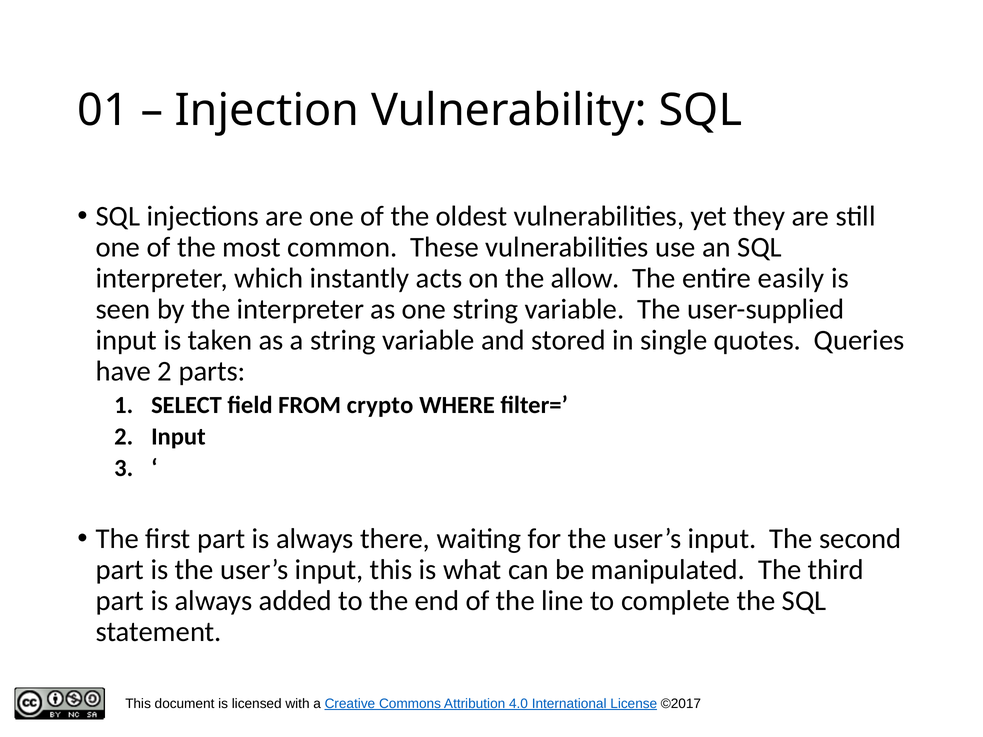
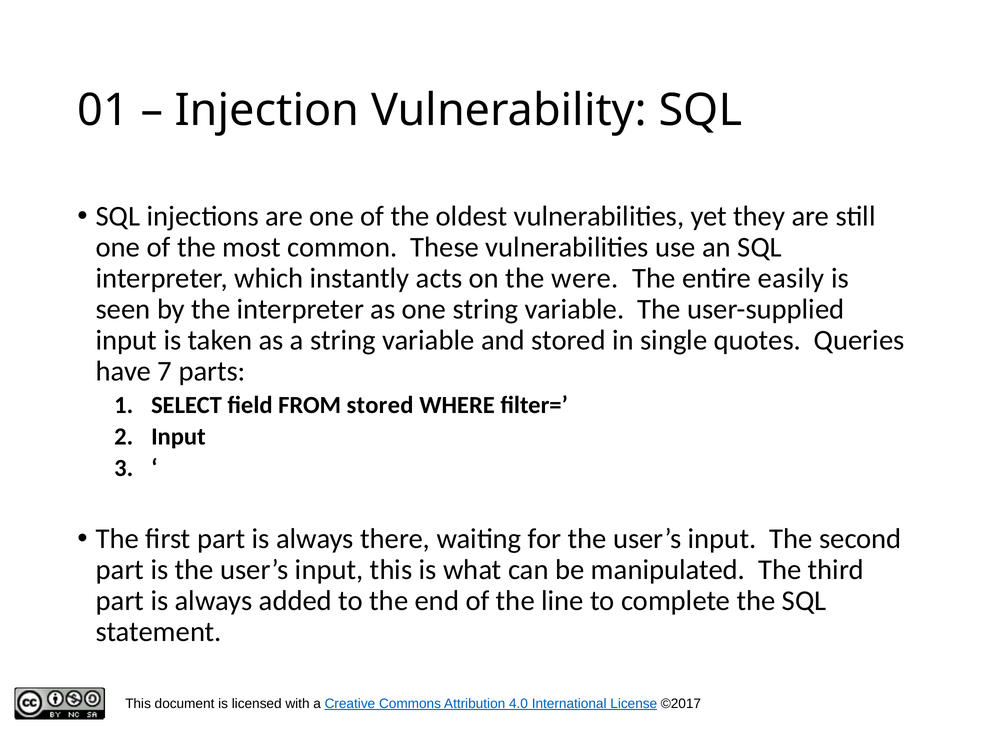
allow: allow -> were
have 2: 2 -> 7
FROM crypto: crypto -> stored
